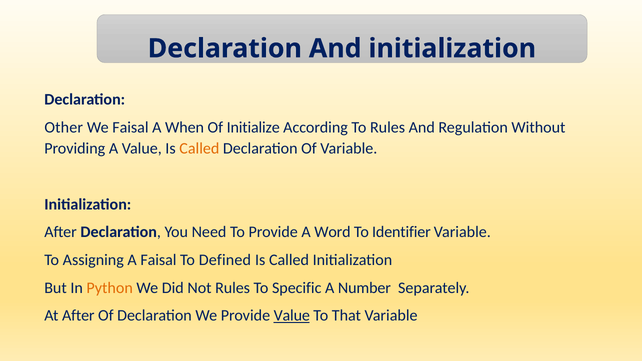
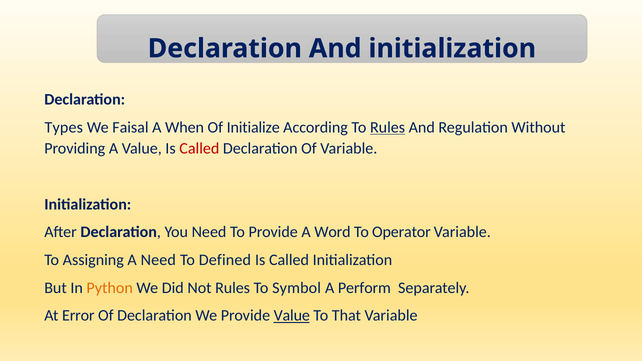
Other: Other -> Types
Rules at (388, 127) underline: none -> present
Called at (199, 149) colour: orange -> red
Identifier: Identifier -> Operator
A Faisal: Faisal -> Need
Specific: Specific -> Symbol
Number: Number -> Perform
At After: After -> Error
